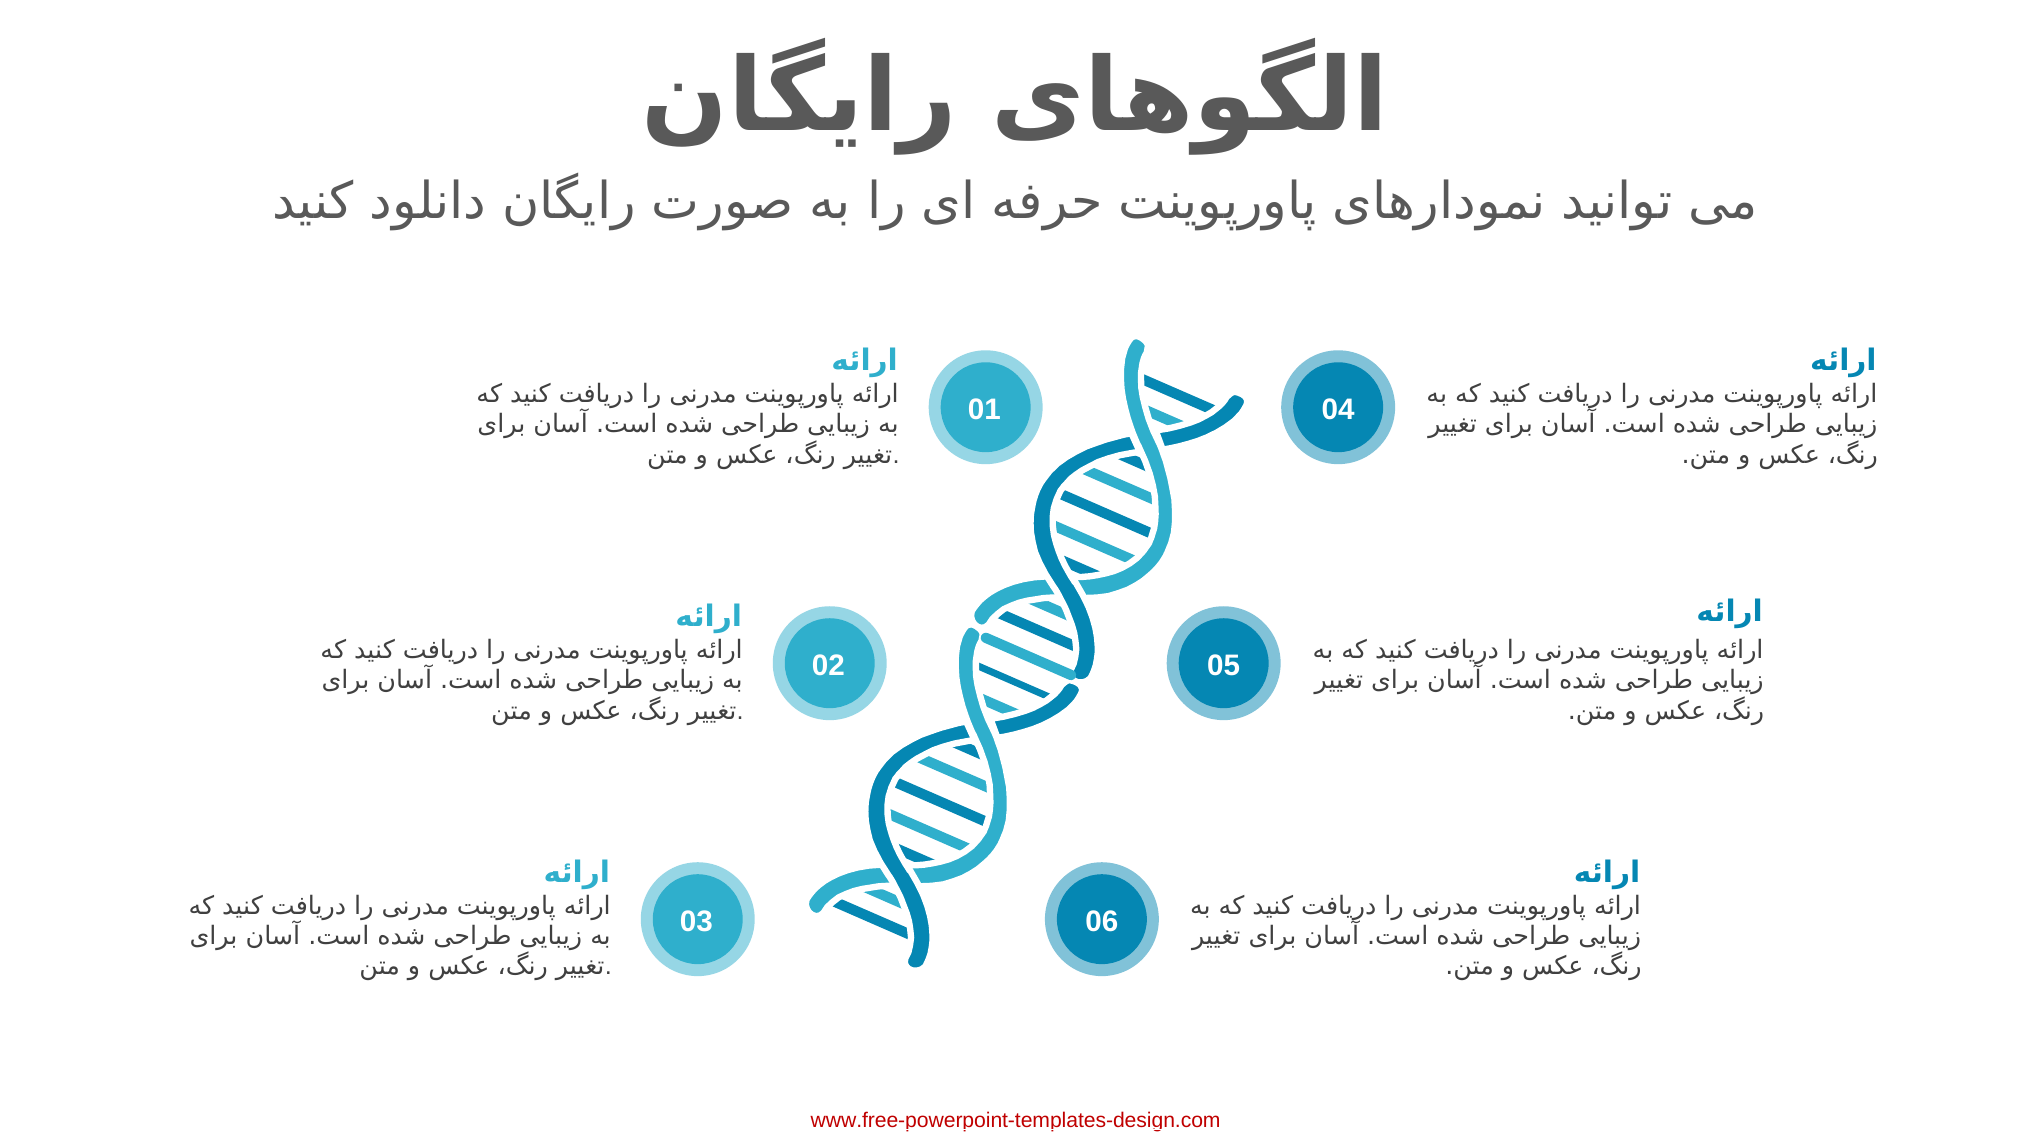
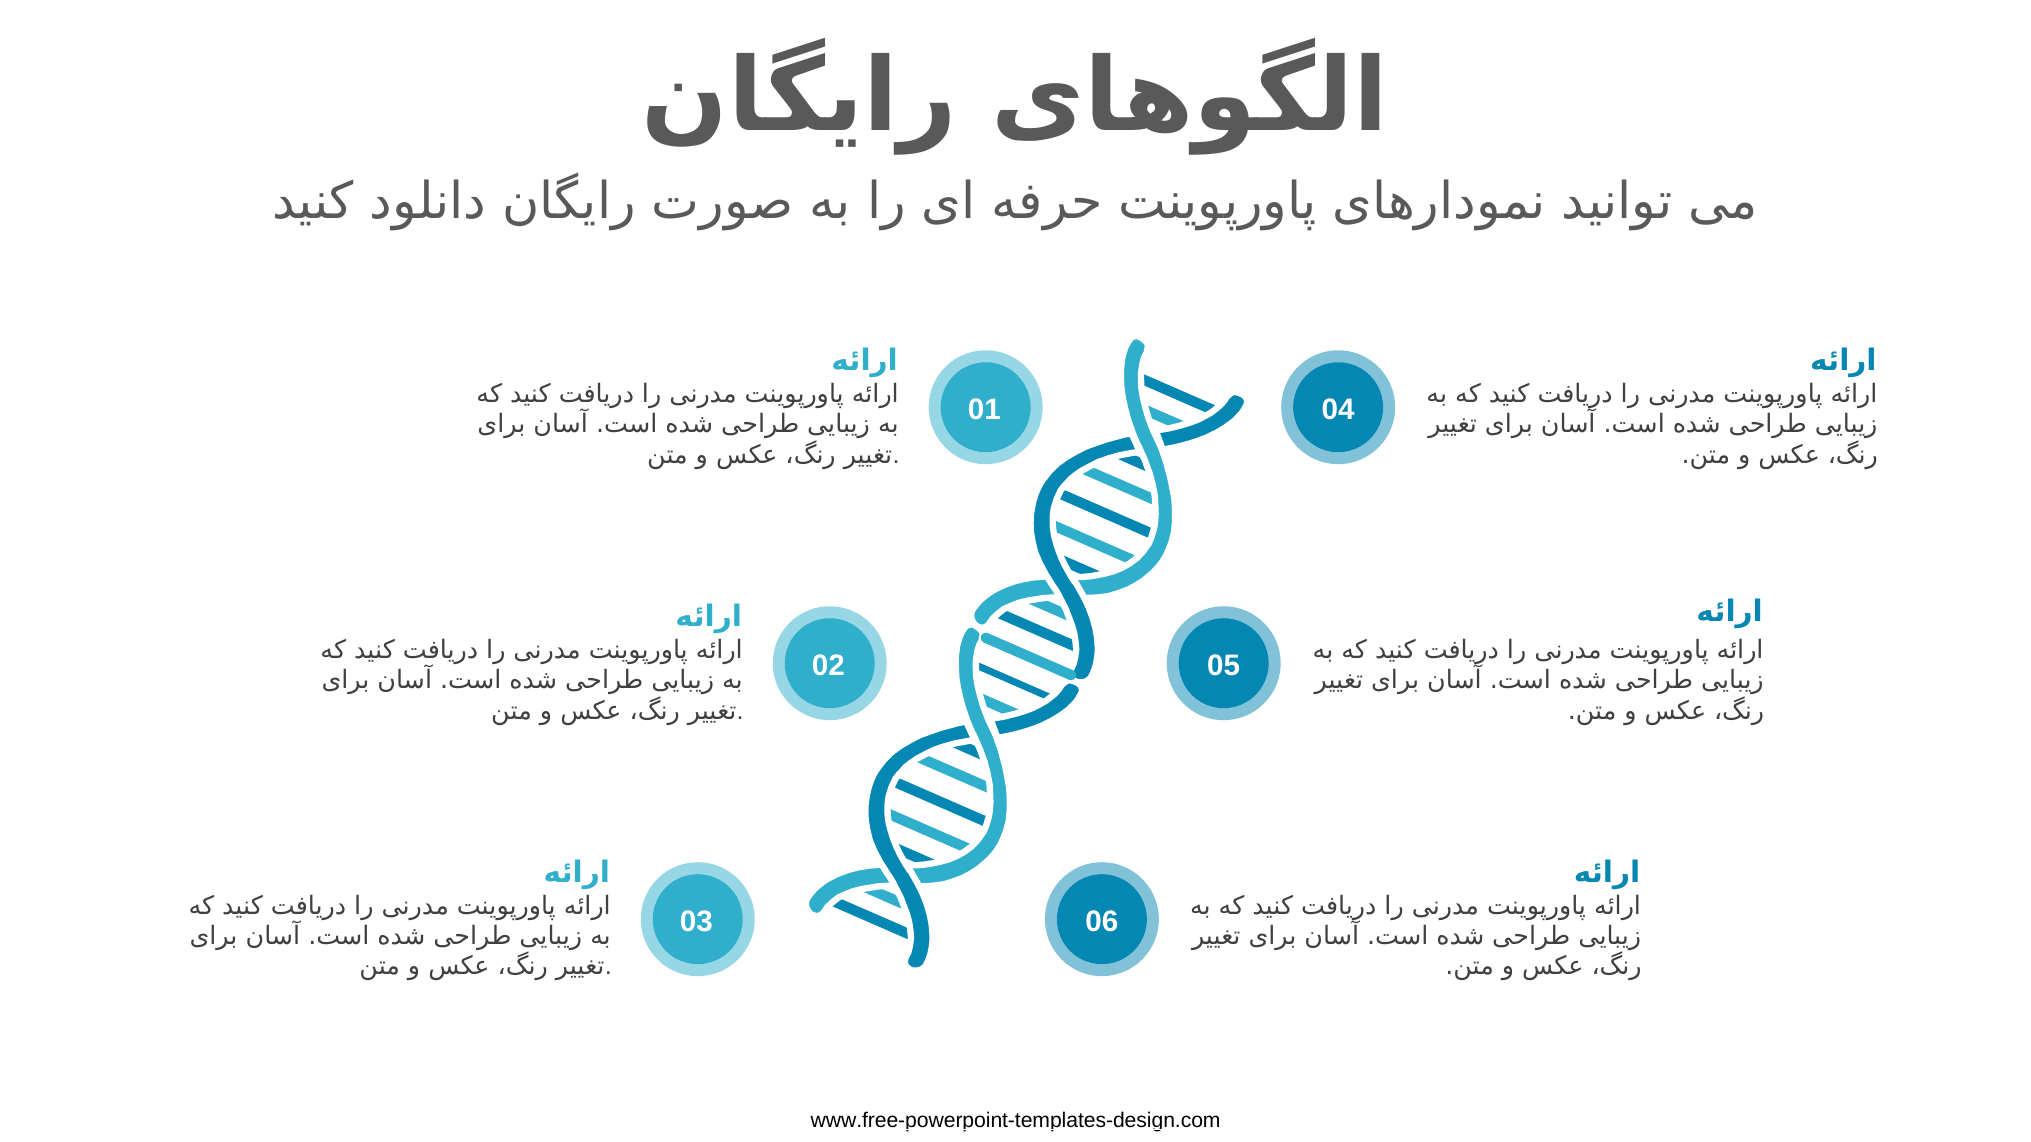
www.free-powerpoint-templates-design.com colour: red -> black
